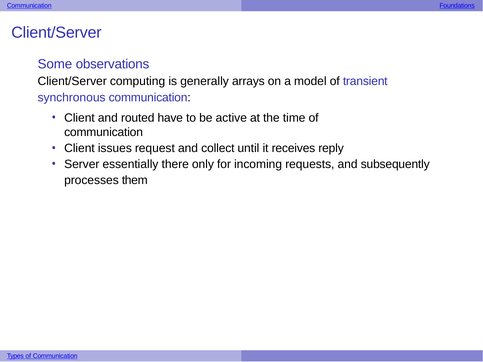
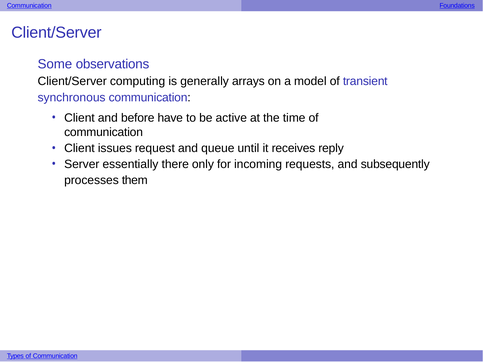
routed: routed -> before
collect: collect -> queue
